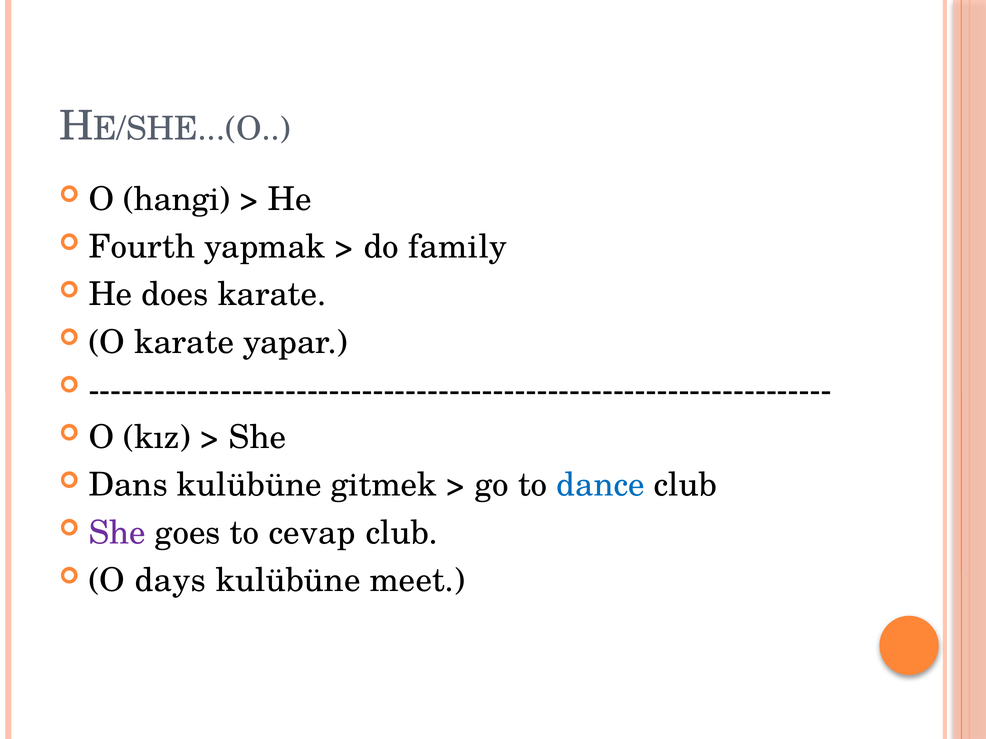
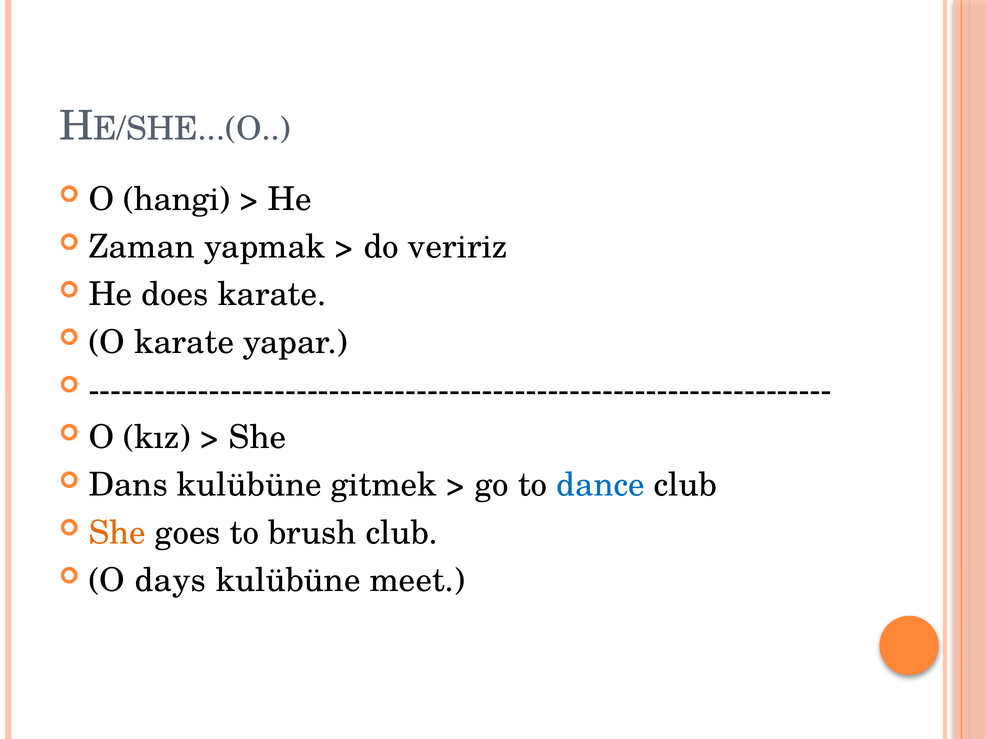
Fourth: Fourth -> Zaman
family: family -> veririz
She at (117, 533) colour: purple -> orange
cevap: cevap -> brush
